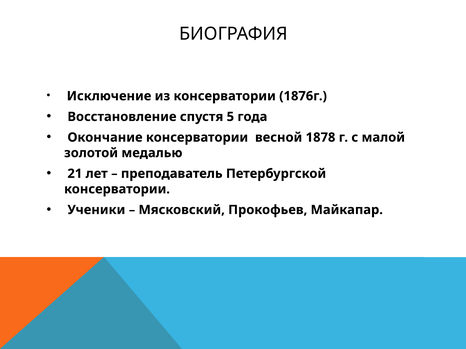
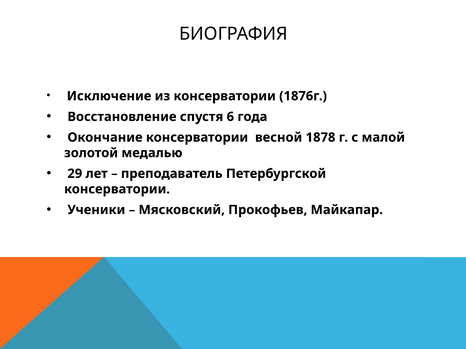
5: 5 -> 6
21: 21 -> 29
